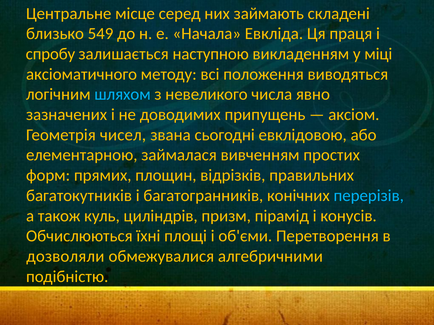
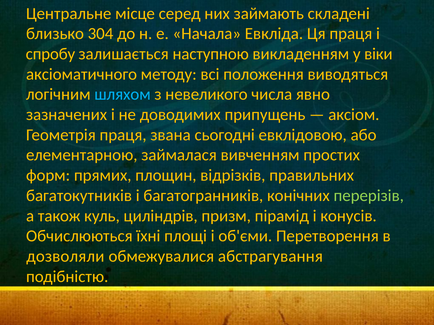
549: 549 -> 304
міці: міці -> віки
Геометрія чисел: чисел -> праця
перерізів colour: light blue -> light green
алгебричними: алгебричними -> абстрагування
